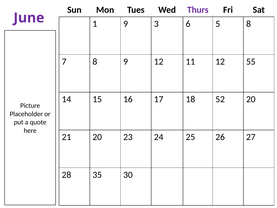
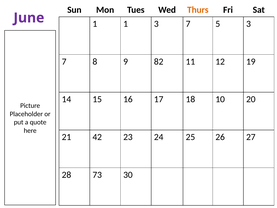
Thurs colour: purple -> orange
1 9: 9 -> 1
6 at (188, 24): 6 -> 7
5 8: 8 -> 3
9 12: 12 -> 82
55: 55 -> 19
52: 52 -> 10
21 20: 20 -> 42
35: 35 -> 73
